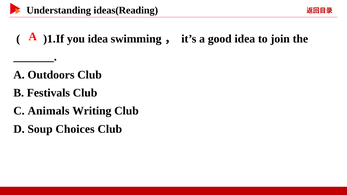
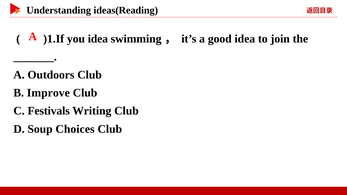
Festivals: Festivals -> Improve
Animals: Animals -> Festivals
